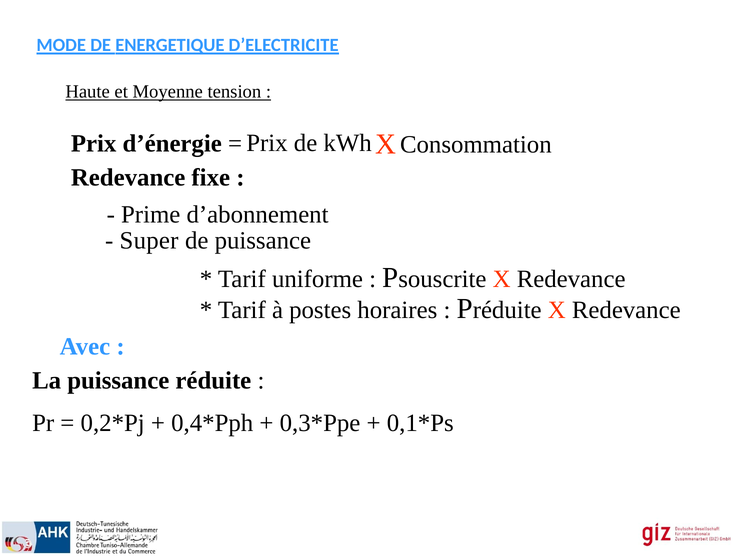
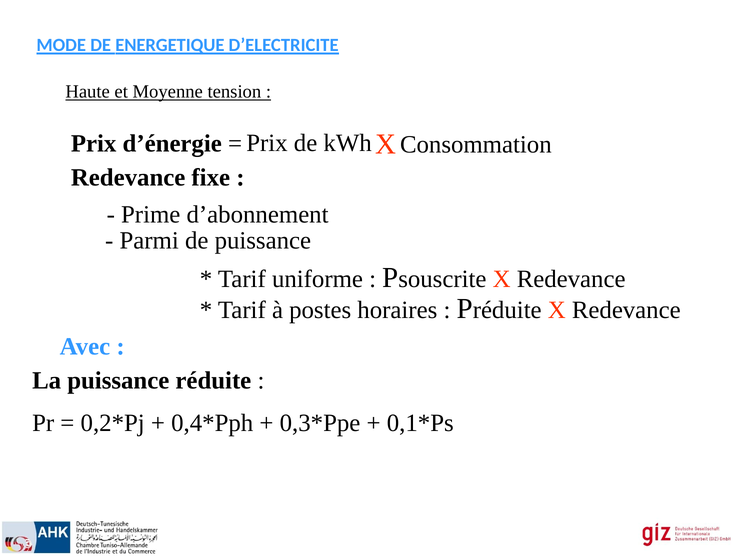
Super: Super -> Parmi
